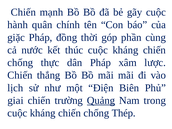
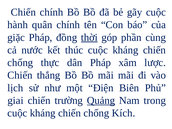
Chiến mạnh: mạnh -> chính
thời underline: none -> present
Thép: Thép -> Kích
